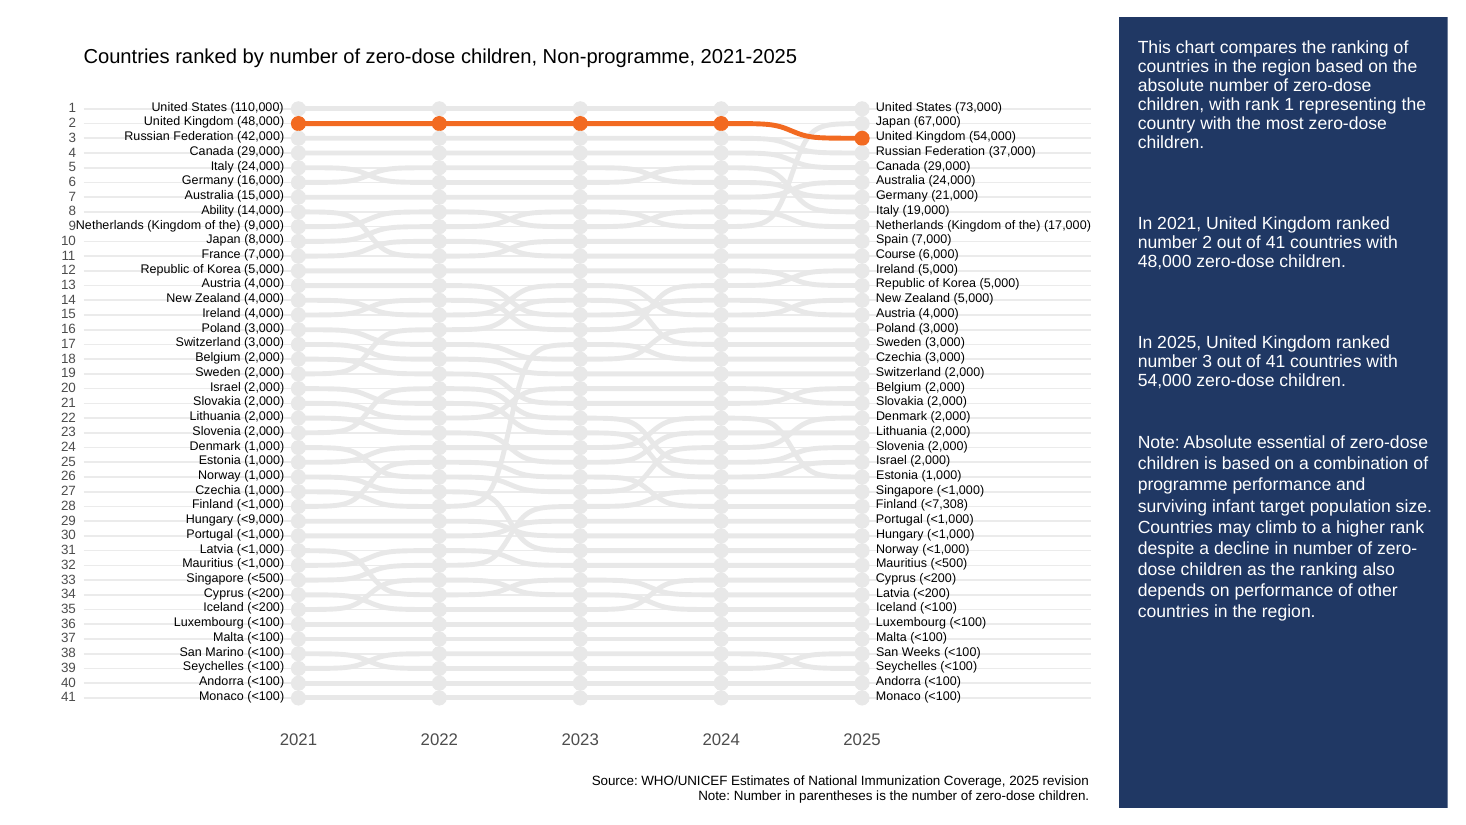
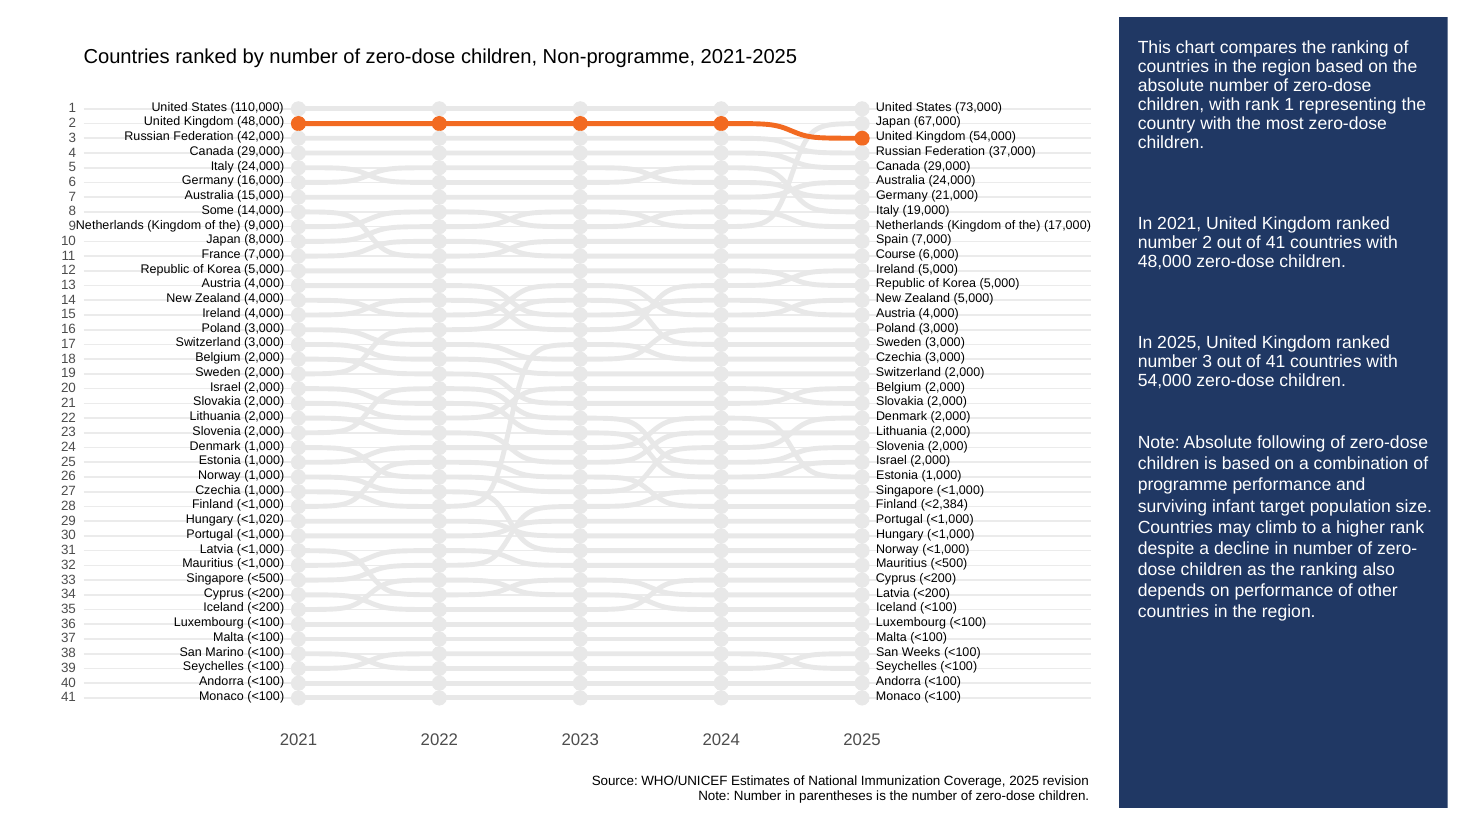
Ability: Ability -> Some
essential: essential -> following
<7,308: <7,308 -> <2,384
<9,000: <9,000 -> <1,020
